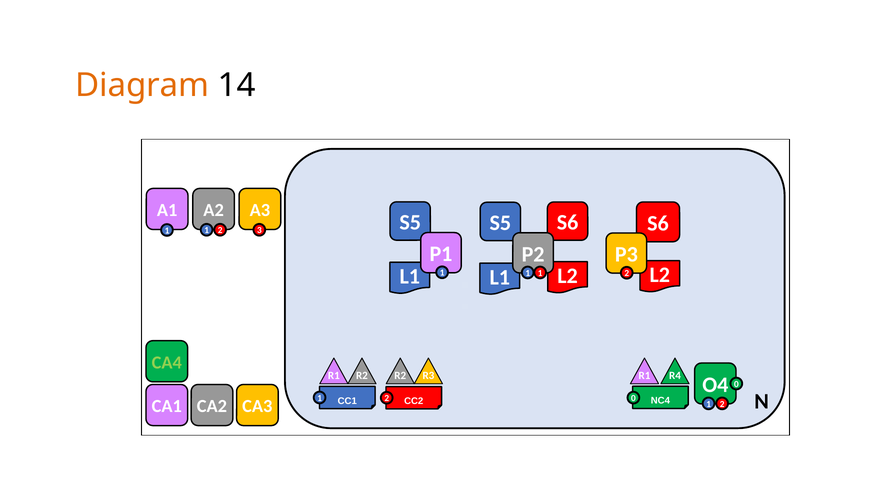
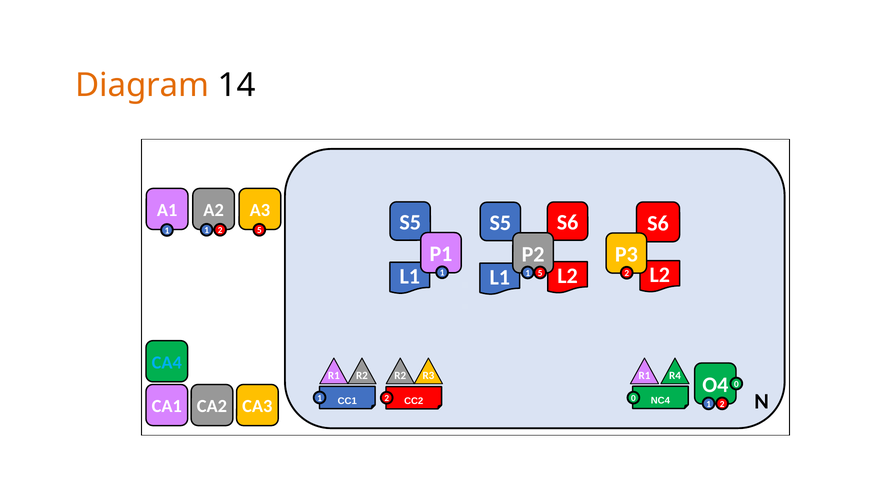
3 at (259, 230): 3 -> 5
1 at (540, 273): 1 -> 5
CA4 colour: light green -> light blue
